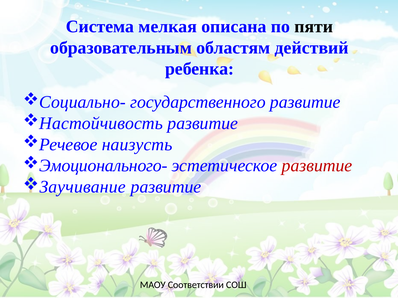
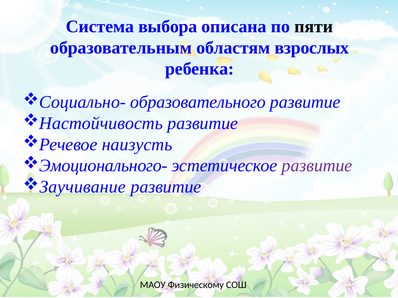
мелкая: мелкая -> выбора
действий: действий -> взрослых
государственного: государственного -> образовательного
развитие at (317, 166) colour: red -> purple
Соответствии: Соответствии -> Физическому
